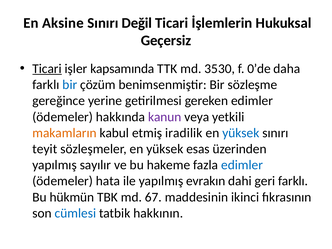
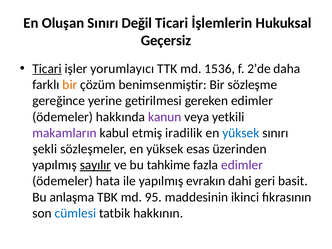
Aksine: Aksine -> Oluşan
kapsamında: kapsamında -> yorumlayıcı
3530: 3530 -> 1536
0’de: 0’de -> 2’de
bir at (70, 85) colour: blue -> orange
makamların colour: orange -> purple
teyit: teyit -> şekli
sayılır underline: none -> present
hakeme: hakeme -> tahkime
edimler at (242, 165) colour: blue -> purple
geri farklı: farklı -> basit
hükmün: hükmün -> anlaşma
67: 67 -> 95
